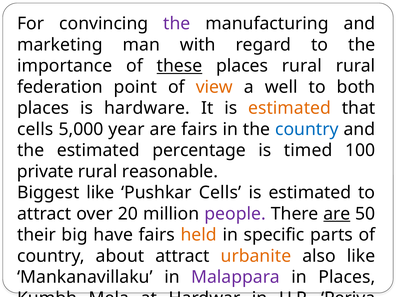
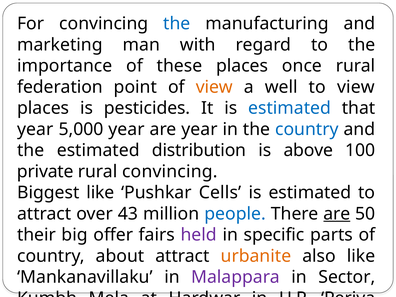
the at (177, 24) colour: purple -> blue
these underline: present -> none
places rural: rural -> once
to both: both -> view
hardware: hardware -> pesticides
estimated at (290, 108) colour: orange -> blue
cells at (35, 129): cells -> year
are fairs: fairs -> year
percentage: percentage -> distribution
timed: timed -> above
rural reasonable: reasonable -> convincing
20: 20 -> 43
people colour: purple -> blue
have: have -> offer
held colour: orange -> purple
in Places: Places -> Sector
